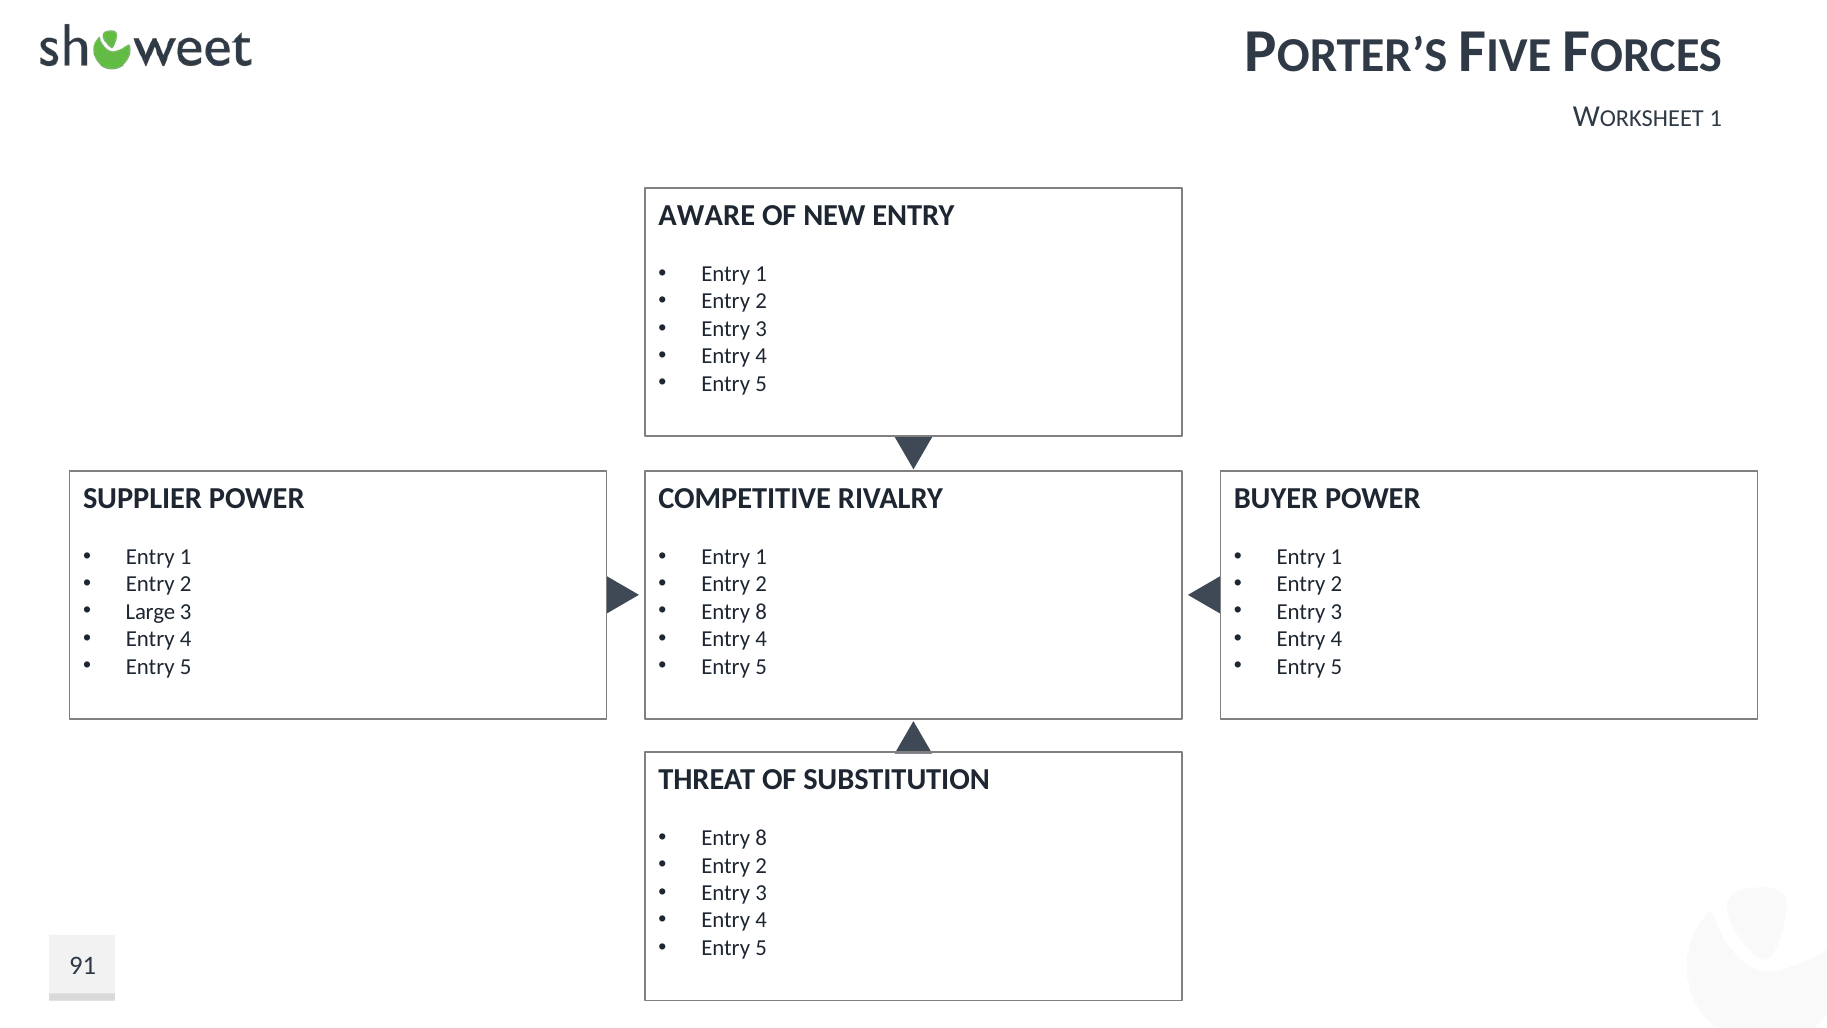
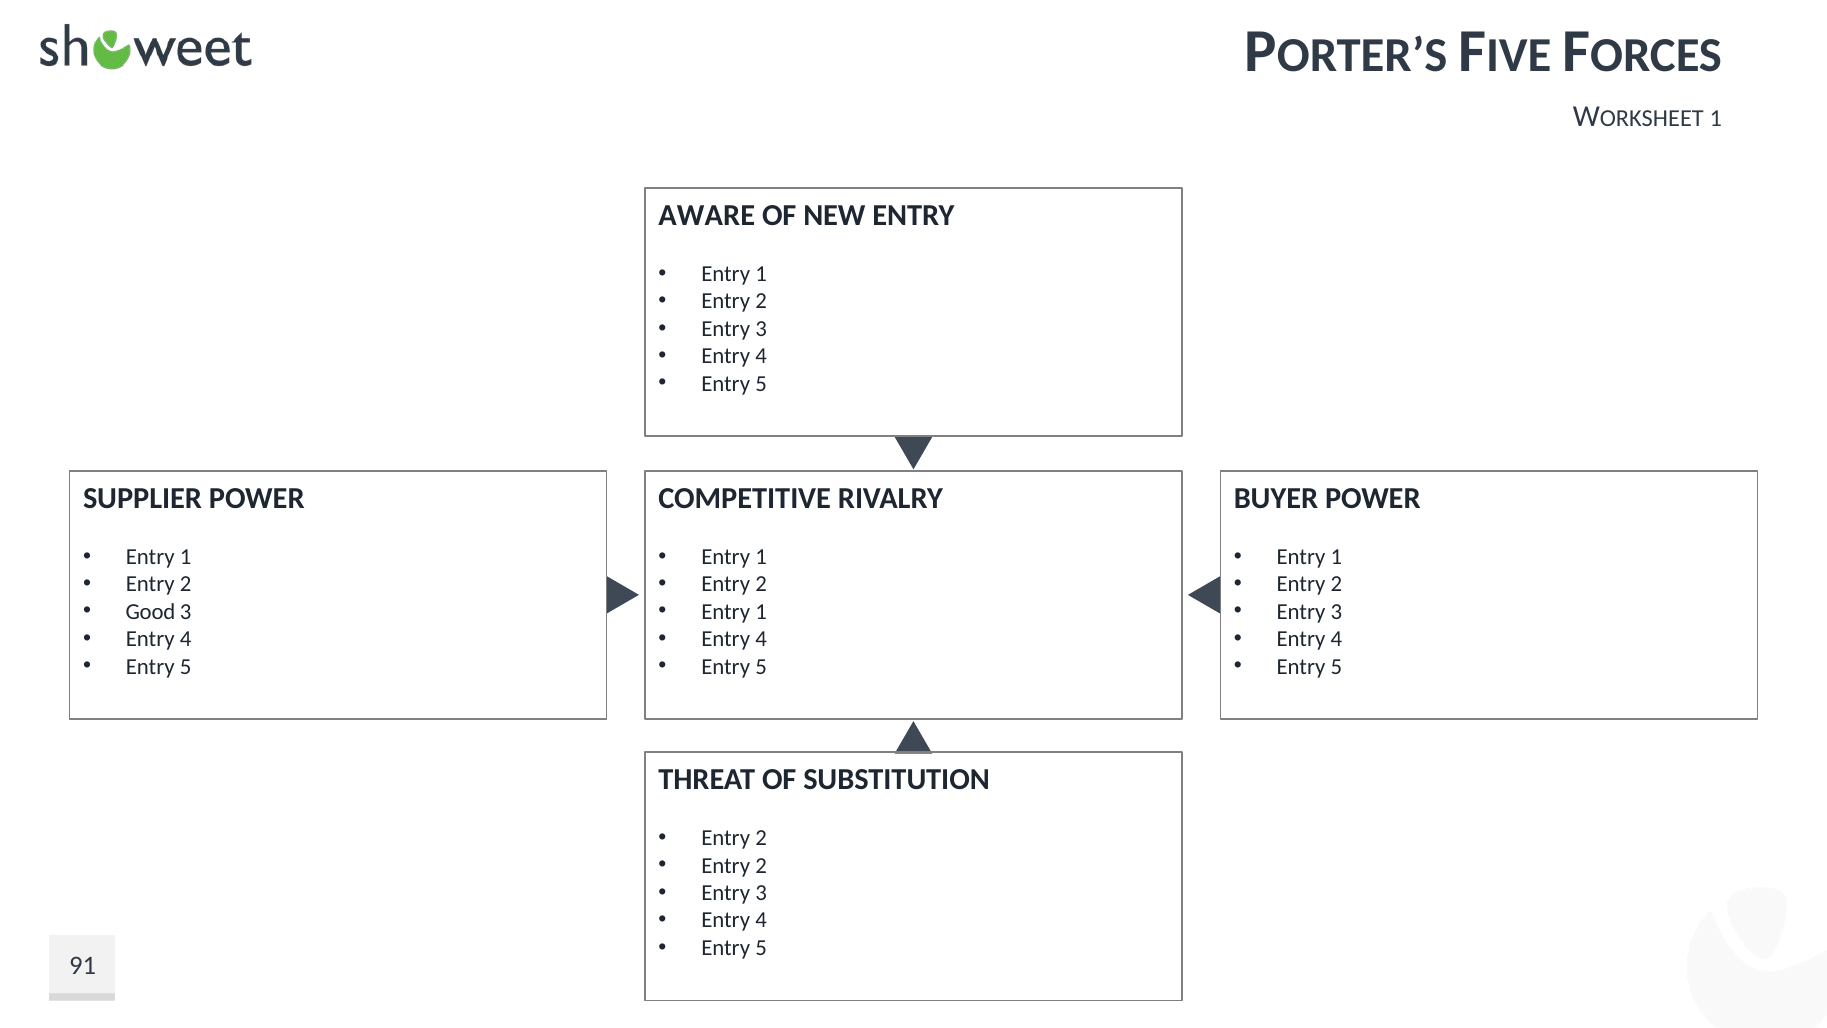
Large: Large -> Good
8 at (761, 611): 8 -> 1
8 at (761, 838): 8 -> 2
